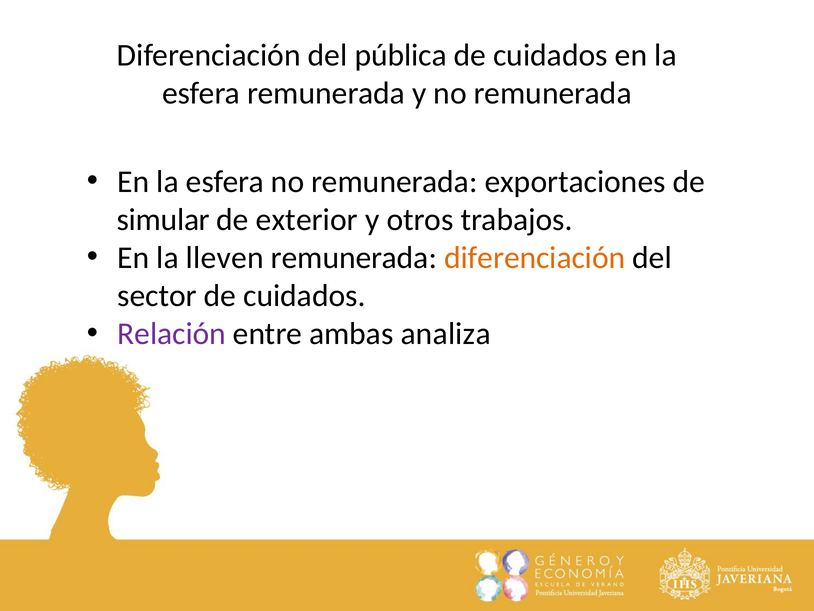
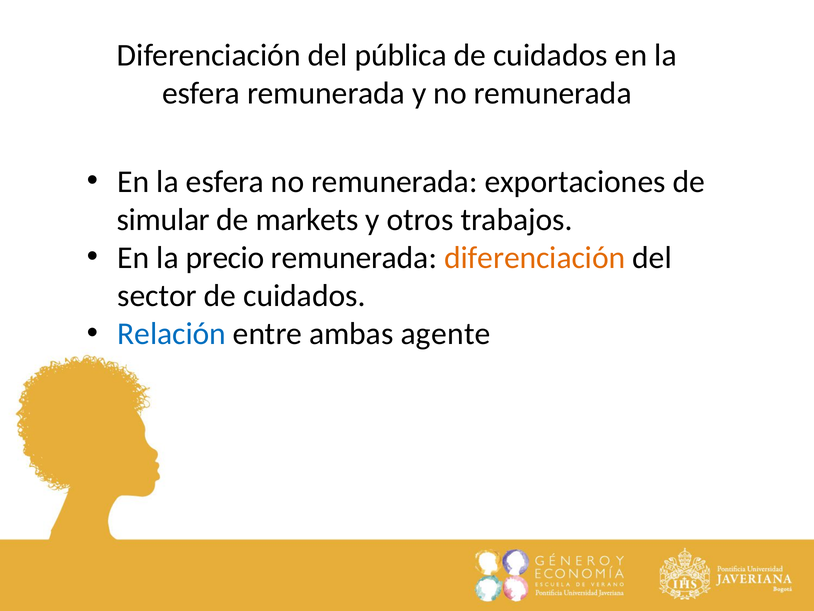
exterior: exterior -> markets
lleven: lleven -> precio
Relación colour: purple -> blue
analiza: analiza -> agente
